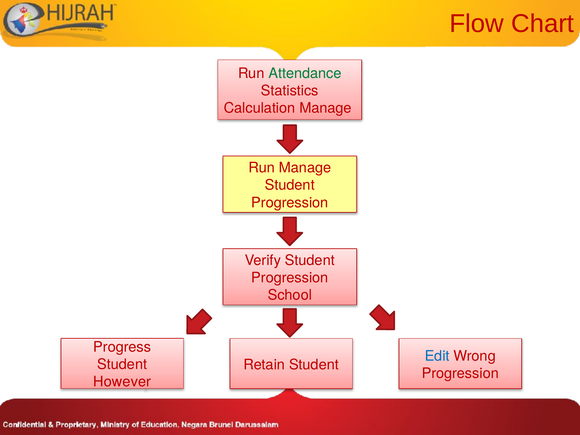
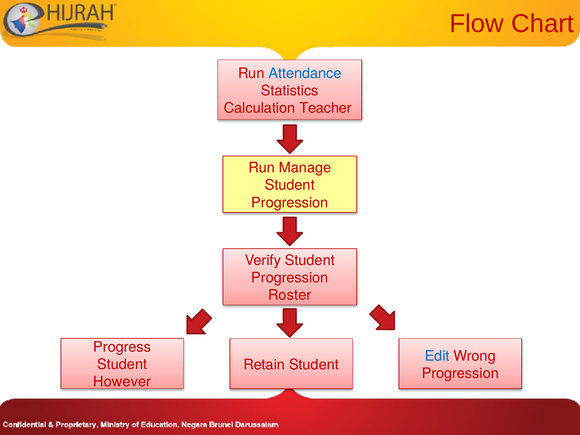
Attendance colour: green -> blue
Calculation Manage: Manage -> Teacher
School: School -> Roster
